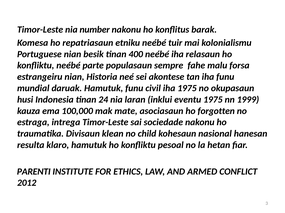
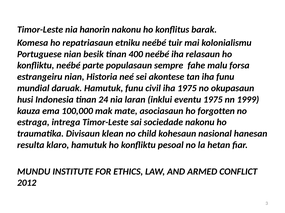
number: number -> hanorin
PARENTI: PARENTI -> MUNDU
